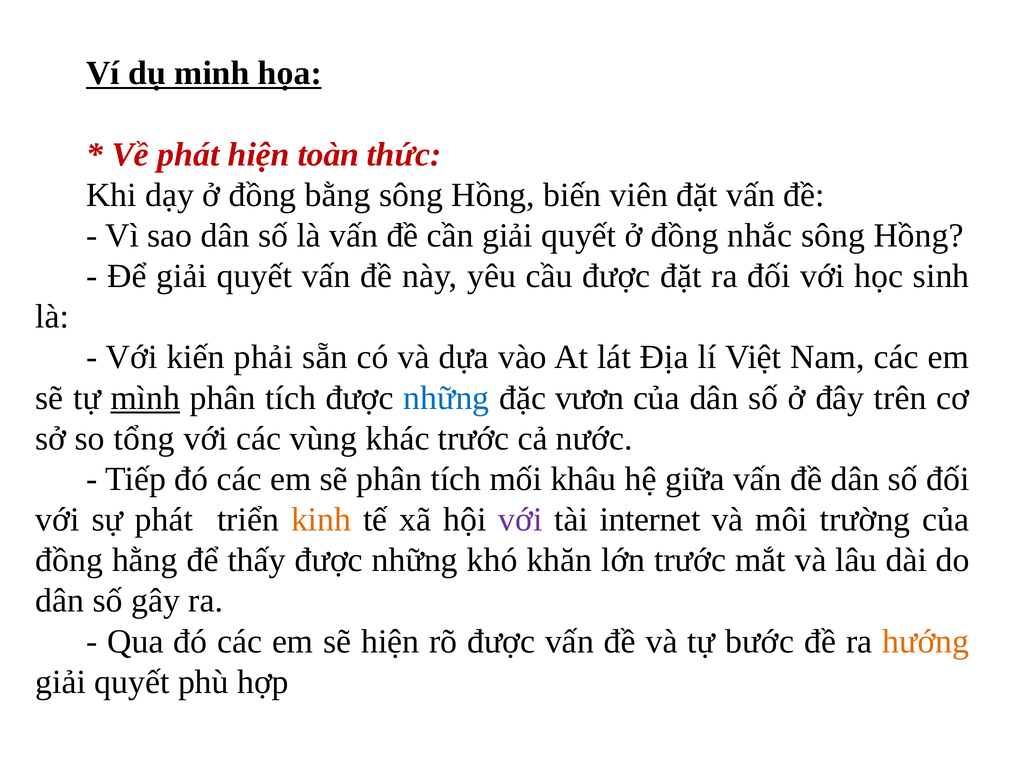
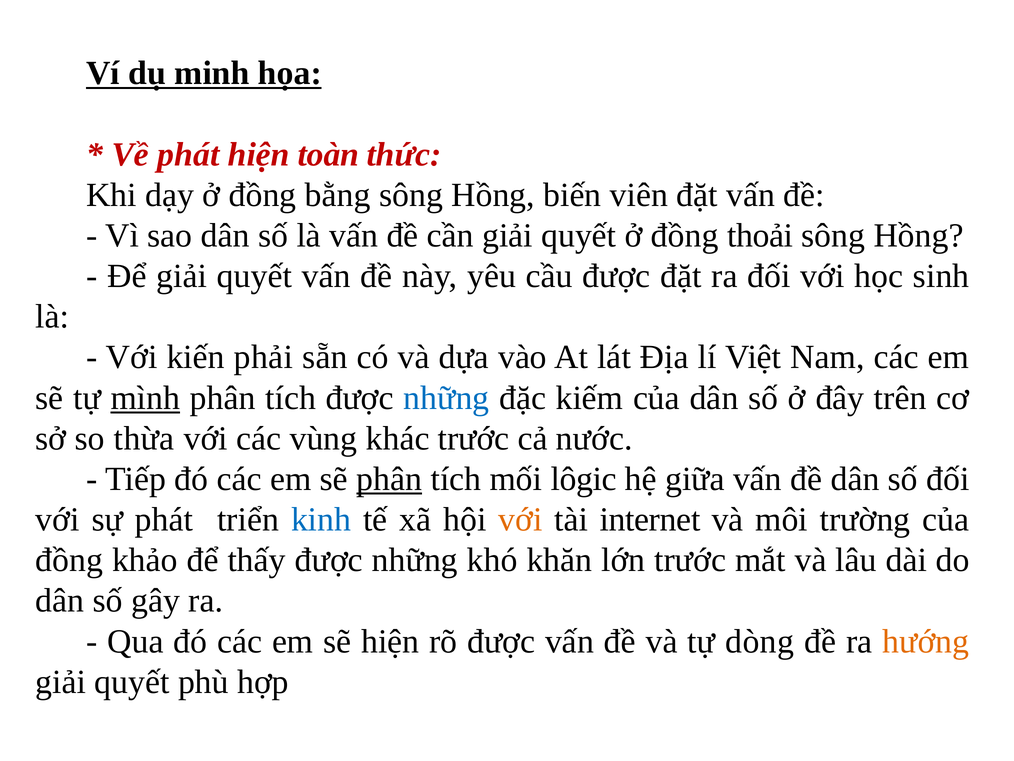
nhắc: nhắc -> thoải
vươn: vươn -> kiếm
tổng: tổng -> thừa
phân at (389, 479) underline: none -> present
khâu: khâu -> lôgic
kinh colour: orange -> blue
với at (520, 519) colour: purple -> orange
hằng: hằng -> khảo
bước: bước -> dòng
